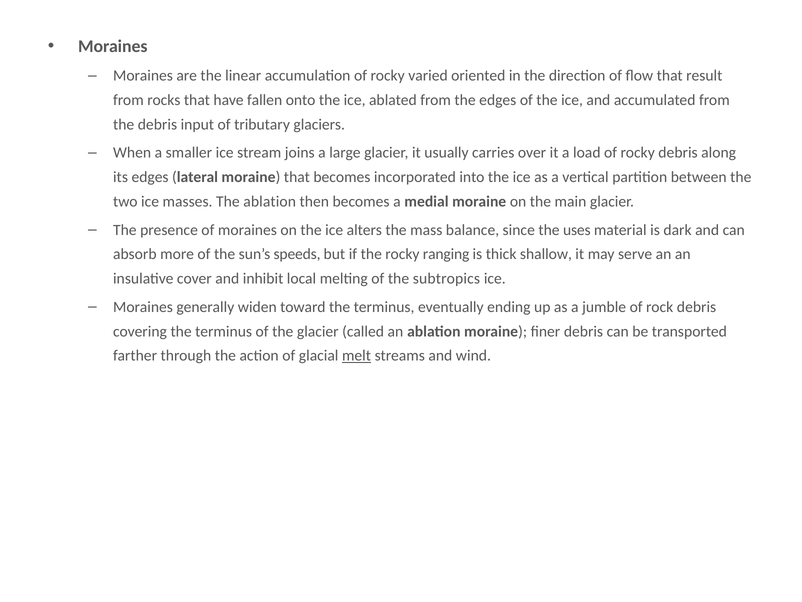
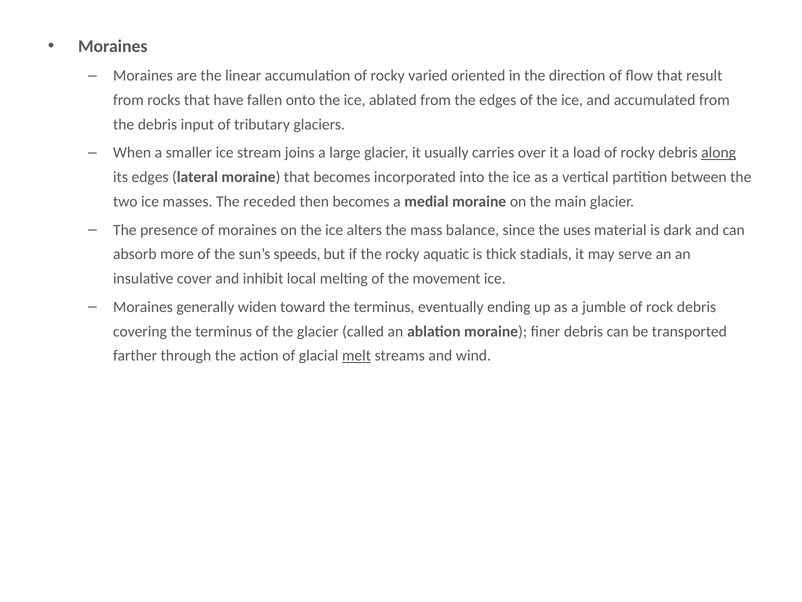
along underline: none -> present
The ablation: ablation -> receded
ranging: ranging -> aquatic
shallow: shallow -> stadials
subtropics: subtropics -> movement
